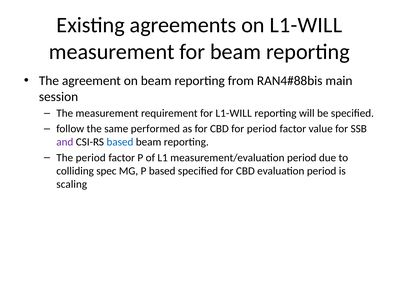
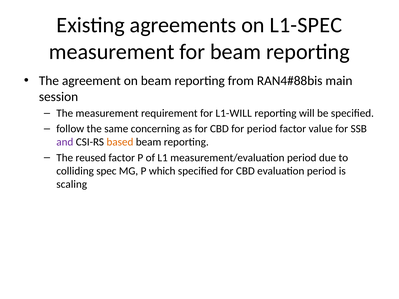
on L1-WILL: L1-WILL -> L1-SPEC
performed: performed -> concerning
based at (120, 142) colour: blue -> orange
The period: period -> reused
P based: based -> which
